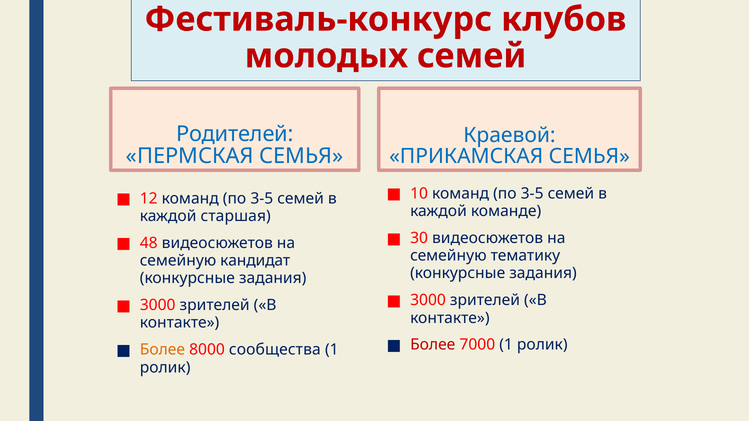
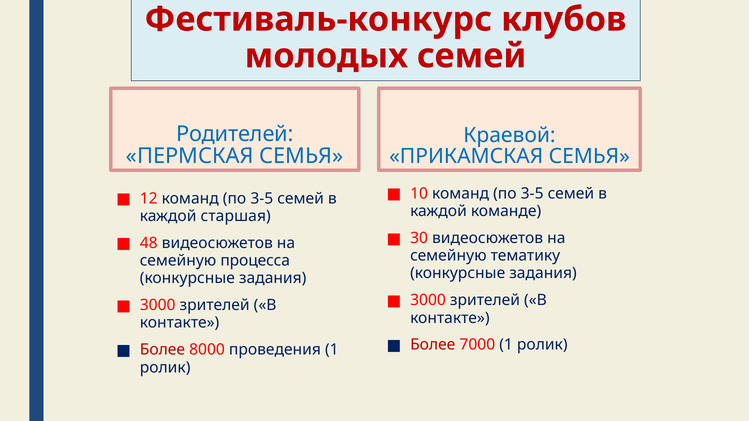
кандидат: кандидат -> процесса
Более at (162, 350) colour: orange -> red
сообщества: сообщества -> проведения
